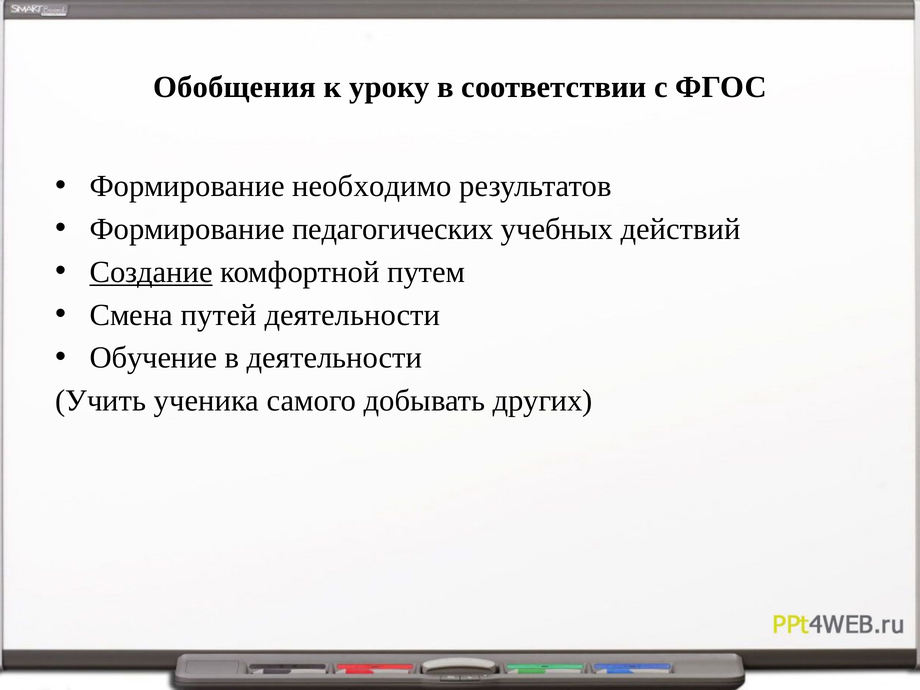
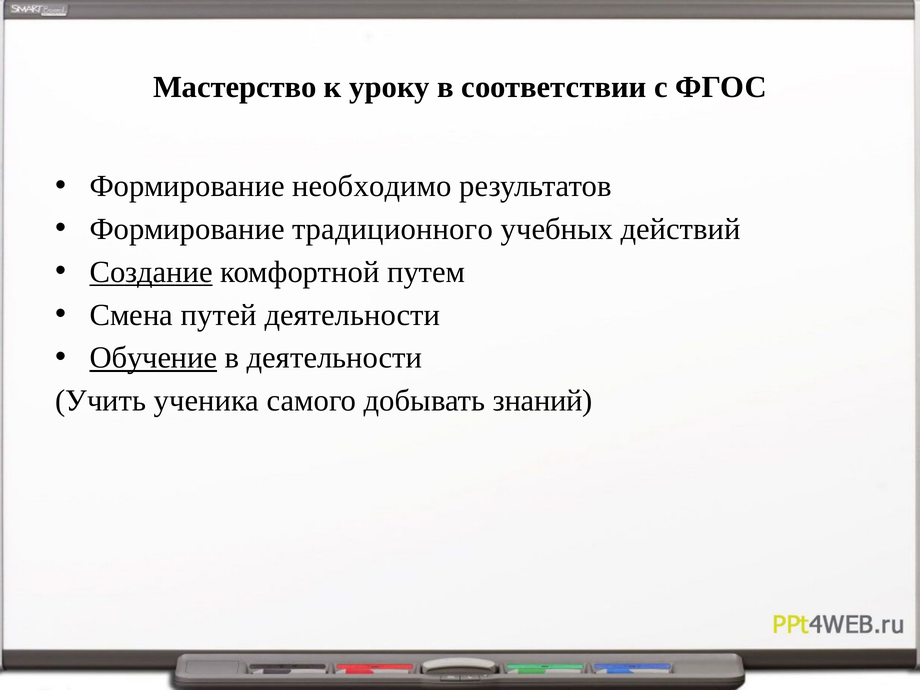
Обобщения: Обобщения -> Мастерство
педагогических: педагогических -> традиционного
Обучение underline: none -> present
других: других -> знаний
